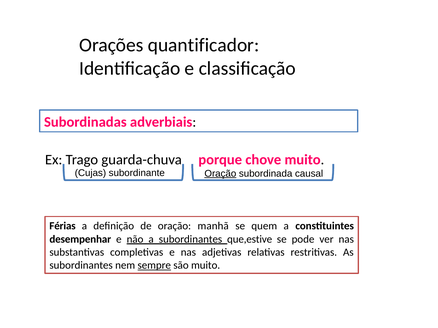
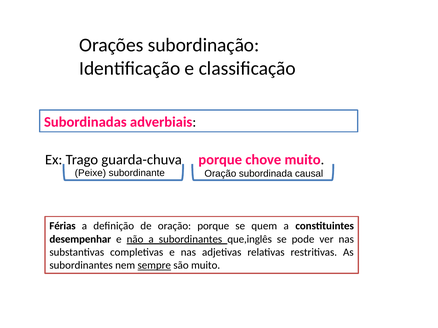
quantificador: quantificador -> subordinação
Cujas: Cujas -> Peixe
Oração at (220, 174) underline: present -> none
oração manhã: manhã -> porque
que,estive: que,estive -> que,inglês
